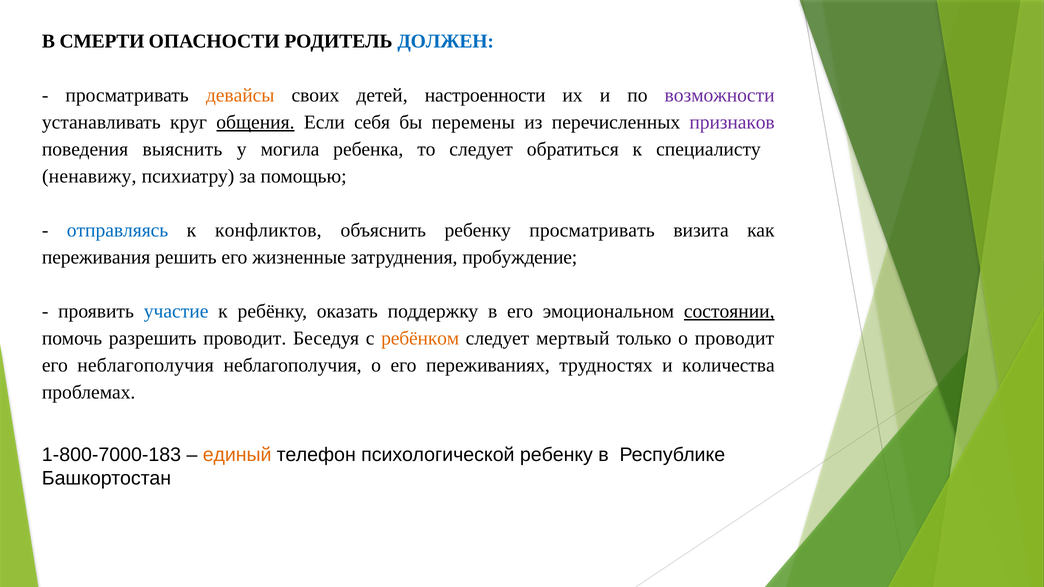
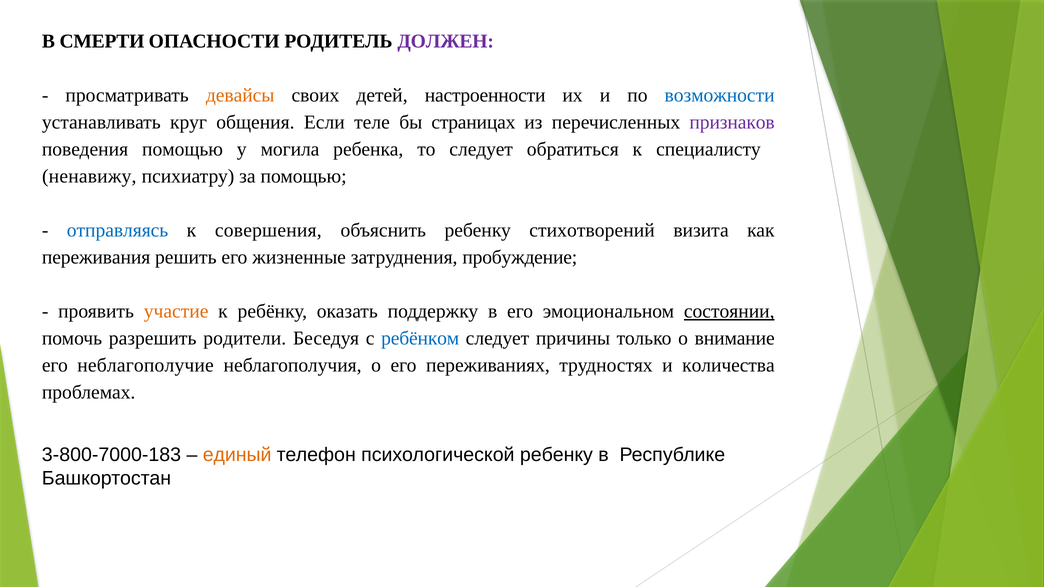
ДОЛЖЕН colour: blue -> purple
возможности colour: purple -> blue
общения underline: present -> none
себя: себя -> теле
перемены: перемены -> страницах
поведения выяснить: выяснить -> помощью
конфликтов: конфликтов -> совершения
ребенку просматривать: просматривать -> стихотворений
участие colour: blue -> orange
разрешить проводит: проводит -> родители
ребёнком colour: orange -> blue
мертвый: мертвый -> причины
о проводит: проводит -> внимание
его неблагополучия: неблагополучия -> неблагополучие
1-800-7000-183: 1-800-7000-183 -> 3-800-7000-183
